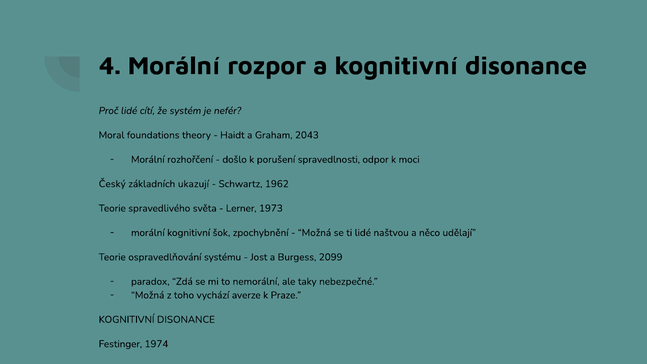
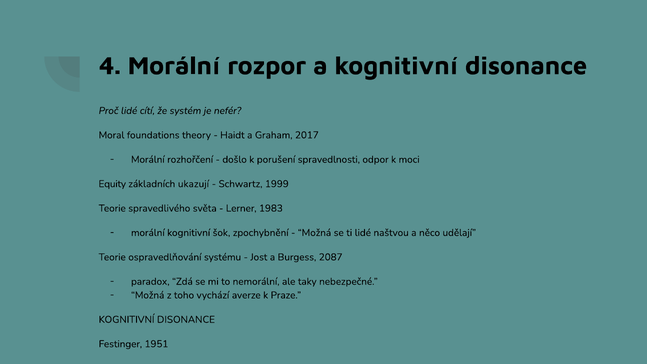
2043: 2043 -> 2017
Český: Český -> Equity
1962: 1962 -> 1999
1973: 1973 -> 1983
2099: 2099 -> 2087
1974: 1974 -> 1951
